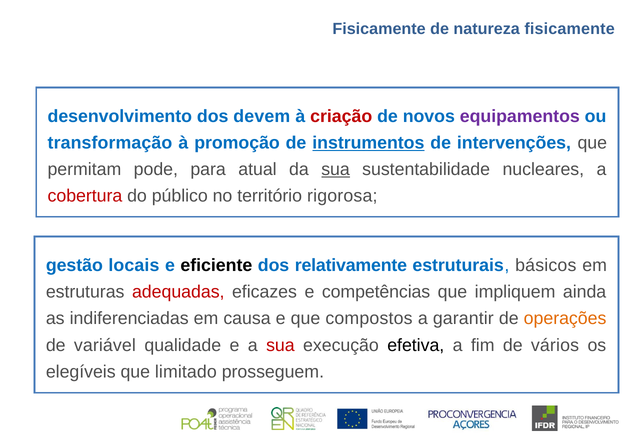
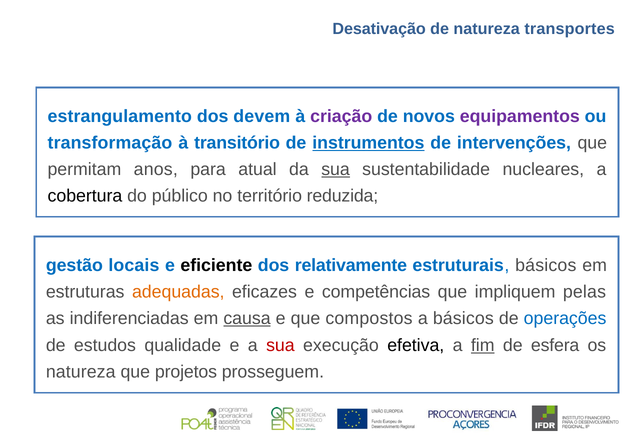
Fisicamente at (379, 29): Fisicamente -> Desativação
natureza fisicamente: fisicamente -> transportes
desenvolvimento: desenvolvimento -> estrangulamento
criação colour: red -> purple
promoção: promoção -> transitório
pode: pode -> anos
cobertura colour: red -> black
rigorosa: rigorosa -> reduzida
adequadas colour: red -> orange
ainda: ainda -> pelas
causa underline: none -> present
a garantir: garantir -> básicos
operações colour: orange -> blue
variável: variável -> estudos
fim underline: none -> present
vários: vários -> esfera
elegíveis at (81, 371): elegíveis -> natureza
limitado: limitado -> projetos
